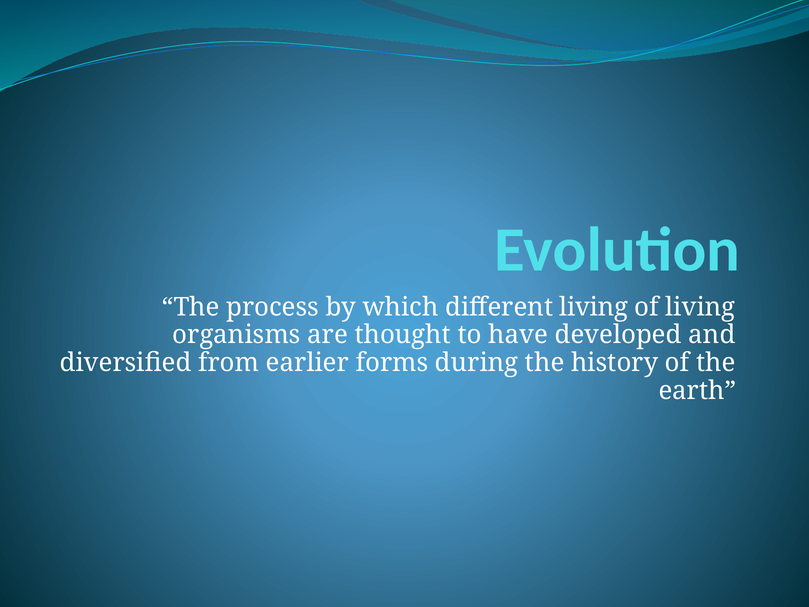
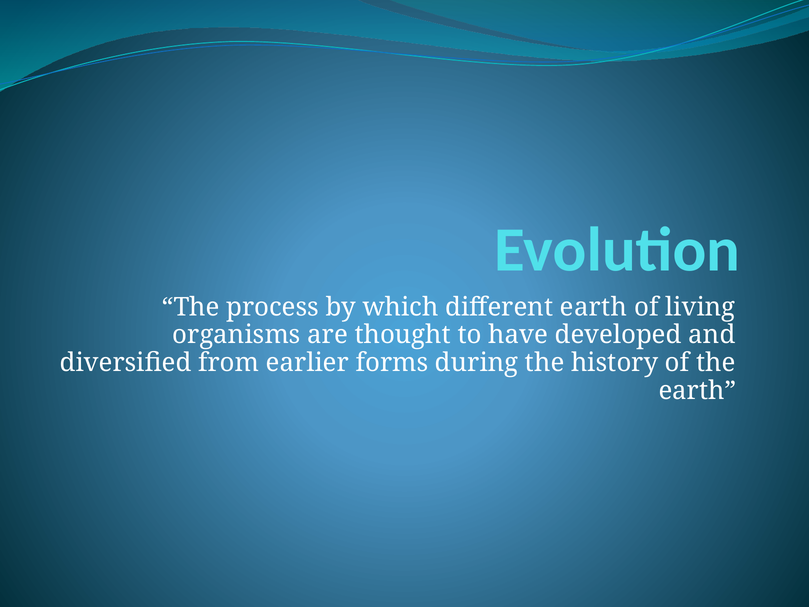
different living: living -> earth
